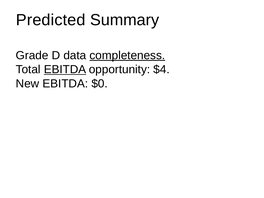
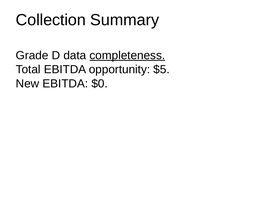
Predicted: Predicted -> Collection
EBITDA at (65, 69) underline: present -> none
$4: $4 -> $5
